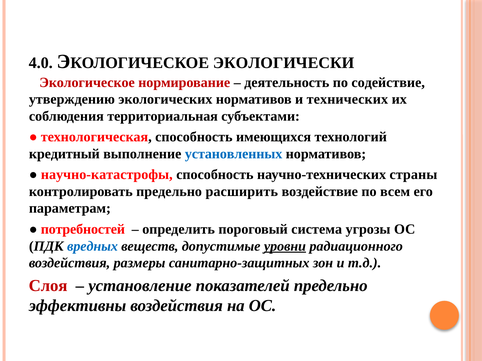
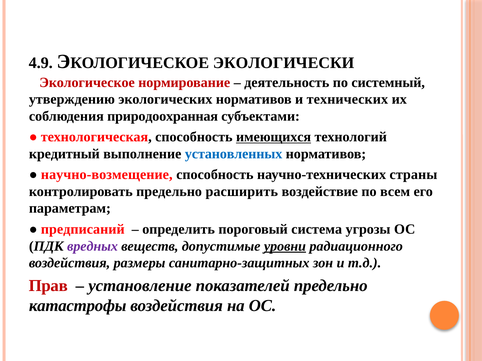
4.0: 4.0 -> 4.9
содействие: содействие -> системный
территориальная: территориальная -> природоохранная
имеющихся underline: none -> present
научно-катастрофы: научно-катастрофы -> научно-возмещение
потребностей: потребностей -> предписаний
вредных colour: blue -> purple
Слоя: Слоя -> Прав
эффективны: эффективны -> катастрофы
